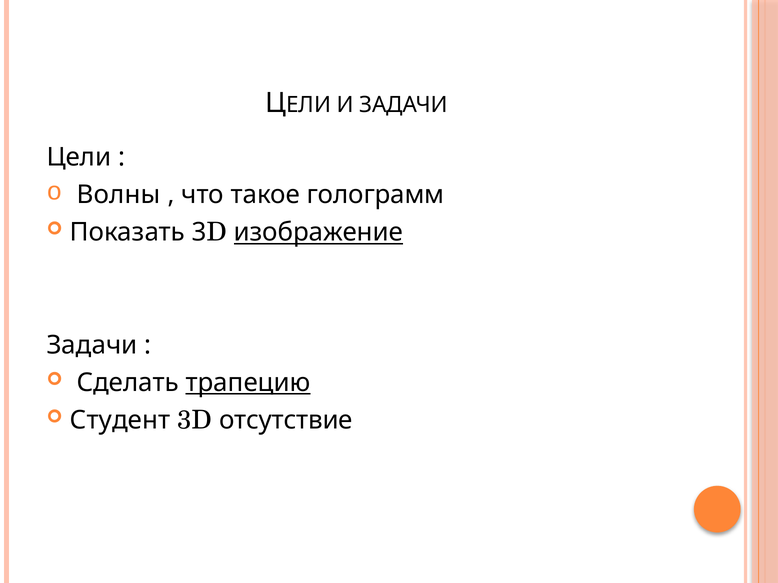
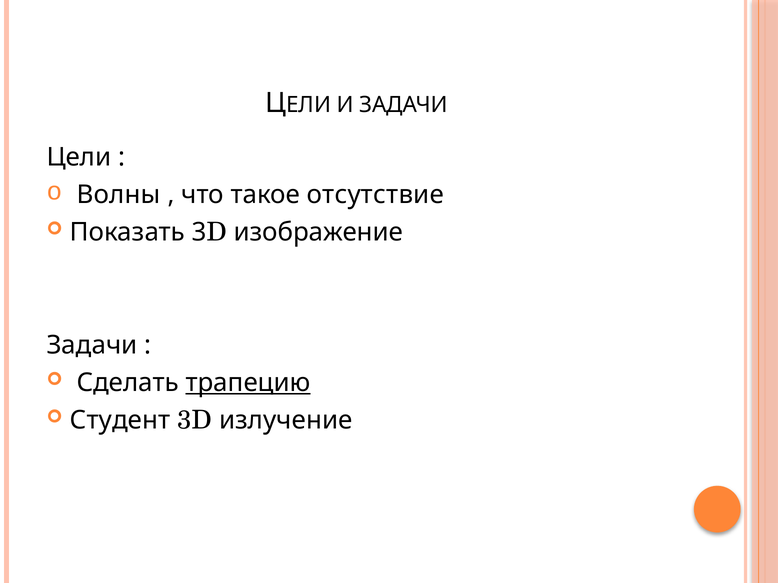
голограмм: голограмм -> отсутствие
изображение underline: present -> none
отсутствие: отсутствие -> излучение
